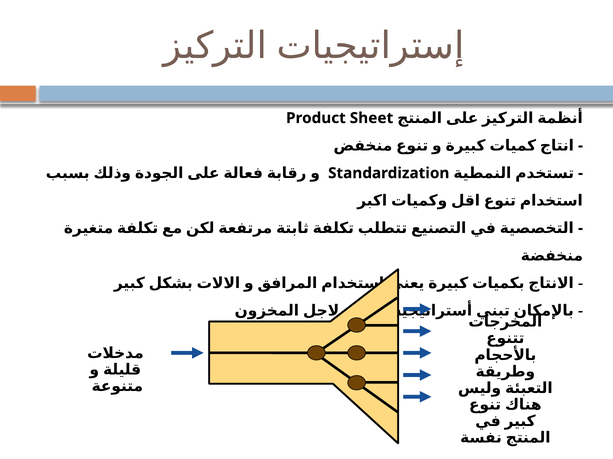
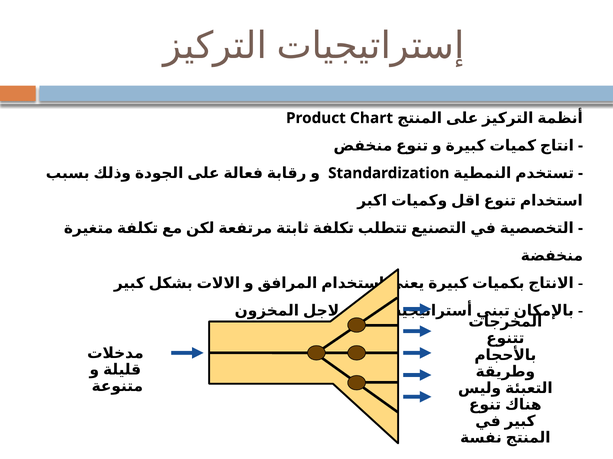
Sheet: Sheet -> Chart
